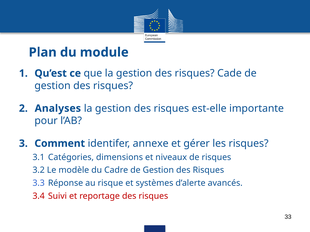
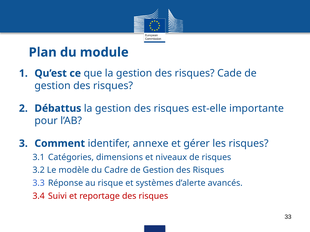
Analyses: Analyses -> Débattus
